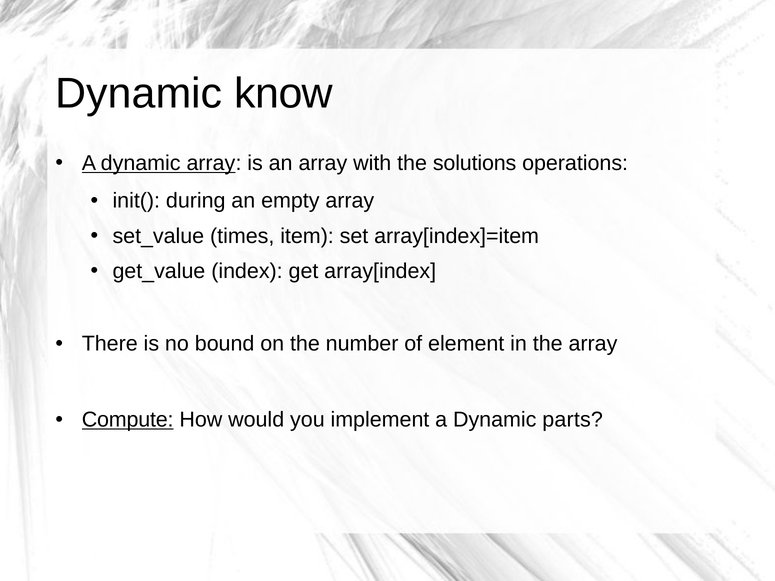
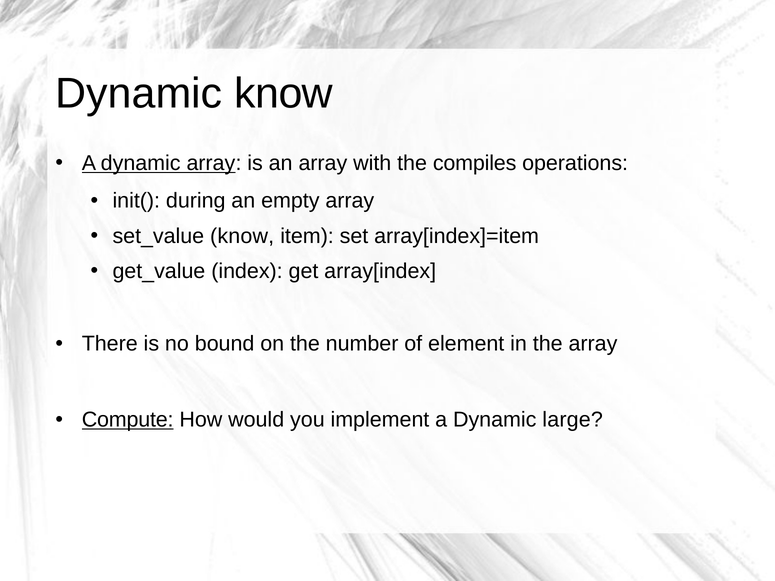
solutions: solutions -> compiles
set_value times: times -> know
parts: parts -> large
